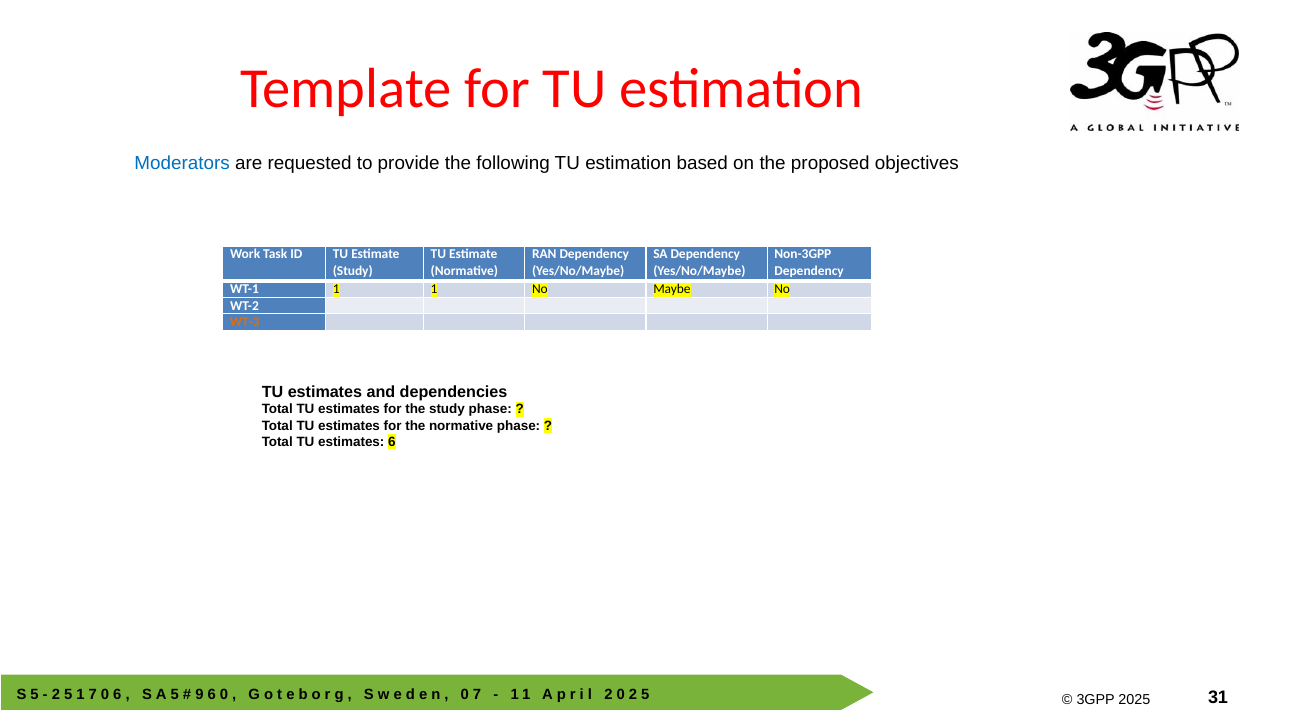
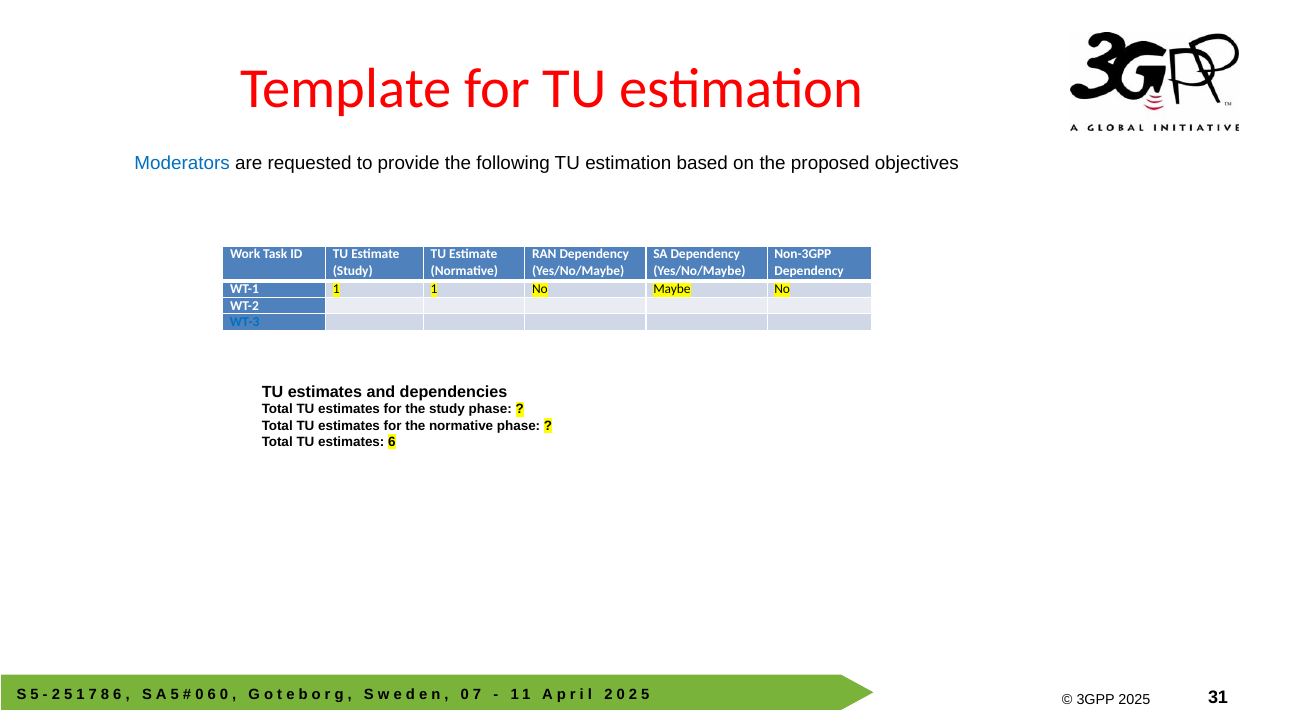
WT-3 colour: orange -> blue
0 at (105, 694): 0 -> 8
9 at (199, 694): 9 -> 0
